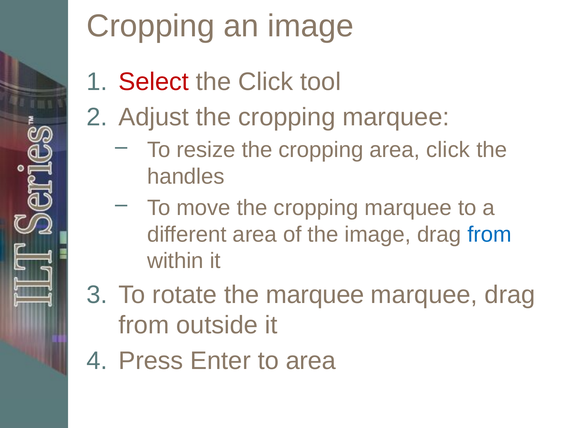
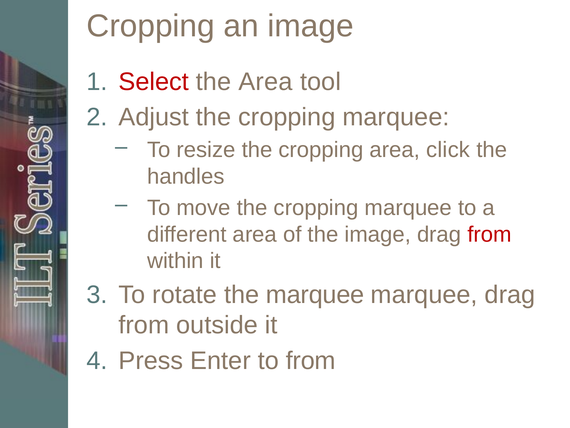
the Click: Click -> Area
from at (490, 234) colour: blue -> red
to area: area -> from
